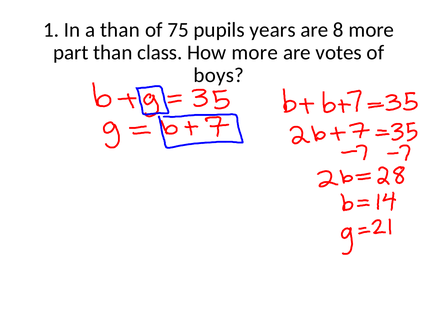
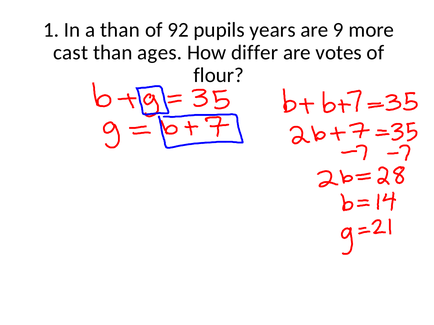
75: 75 -> 92
8: 8 -> 9
part: part -> cast
class: class -> ages
How more: more -> differ
boys: boys -> flour
